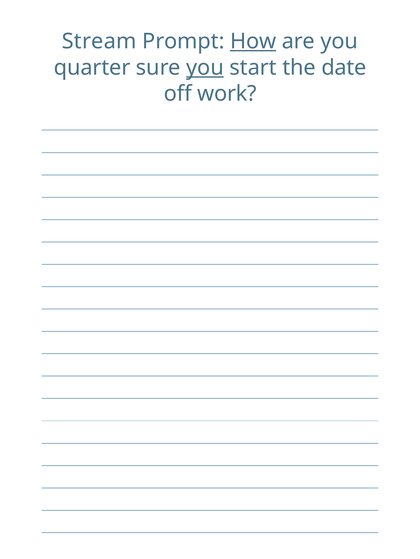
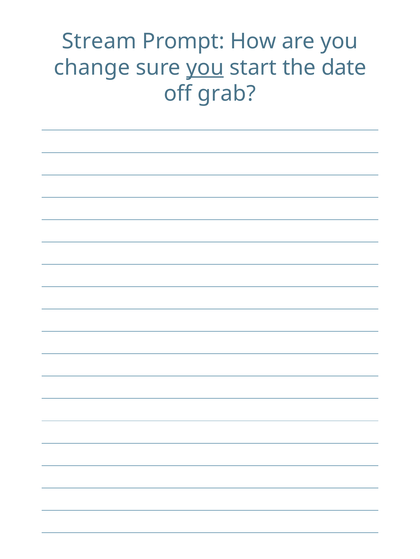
How underline: present -> none
quarter: quarter -> change
work: work -> grab
